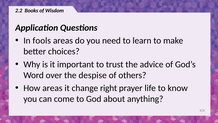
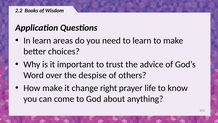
In fools: fools -> learn
How areas: areas -> make
